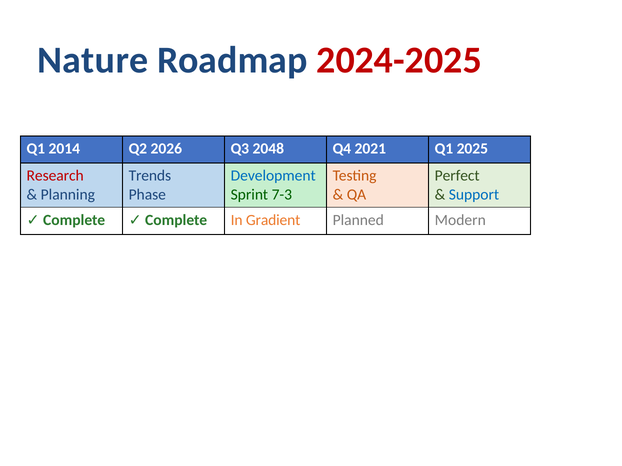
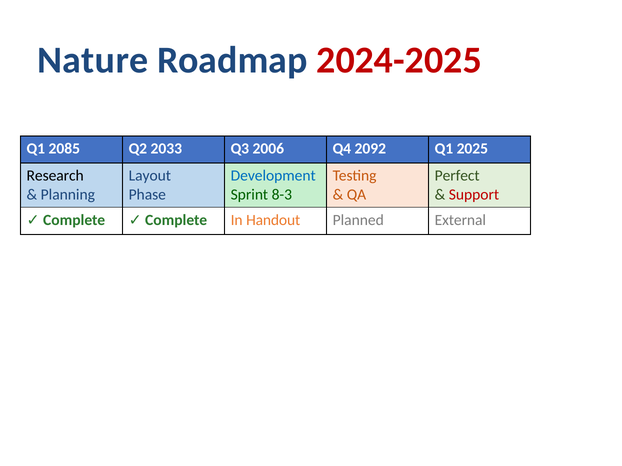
2014: 2014 -> 2085
2026: 2026 -> 2033
2048: 2048 -> 2006
2021: 2021 -> 2092
Research colour: red -> black
Trends: Trends -> Layout
7-3: 7-3 -> 8-3
Support colour: blue -> red
Gradient: Gradient -> Handout
Modern: Modern -> External
